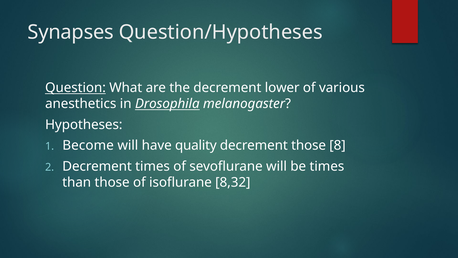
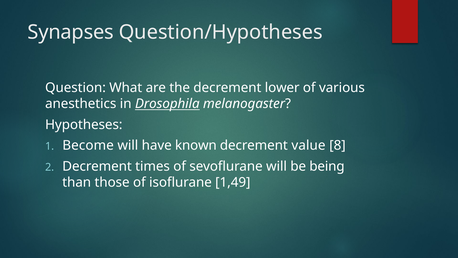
Question underline: present -> none
quality: quality -> known
decrement those: those -> value
be times: times -> being
8,32: 8,32 -> 1,49
